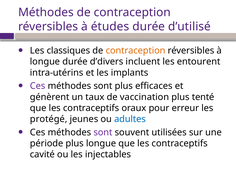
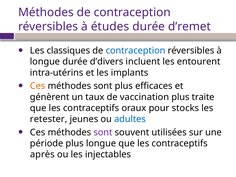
d’utilisé: d’utilisé -> d’remet
contraception at (136, 51) colour: orange -> blue
Ces at (38, 86) colour: purple -> orange
tenté: tenté -> traite
erreur: erreur -> stocks
protégé: protégé -> retester
cavité: cavité -> après
